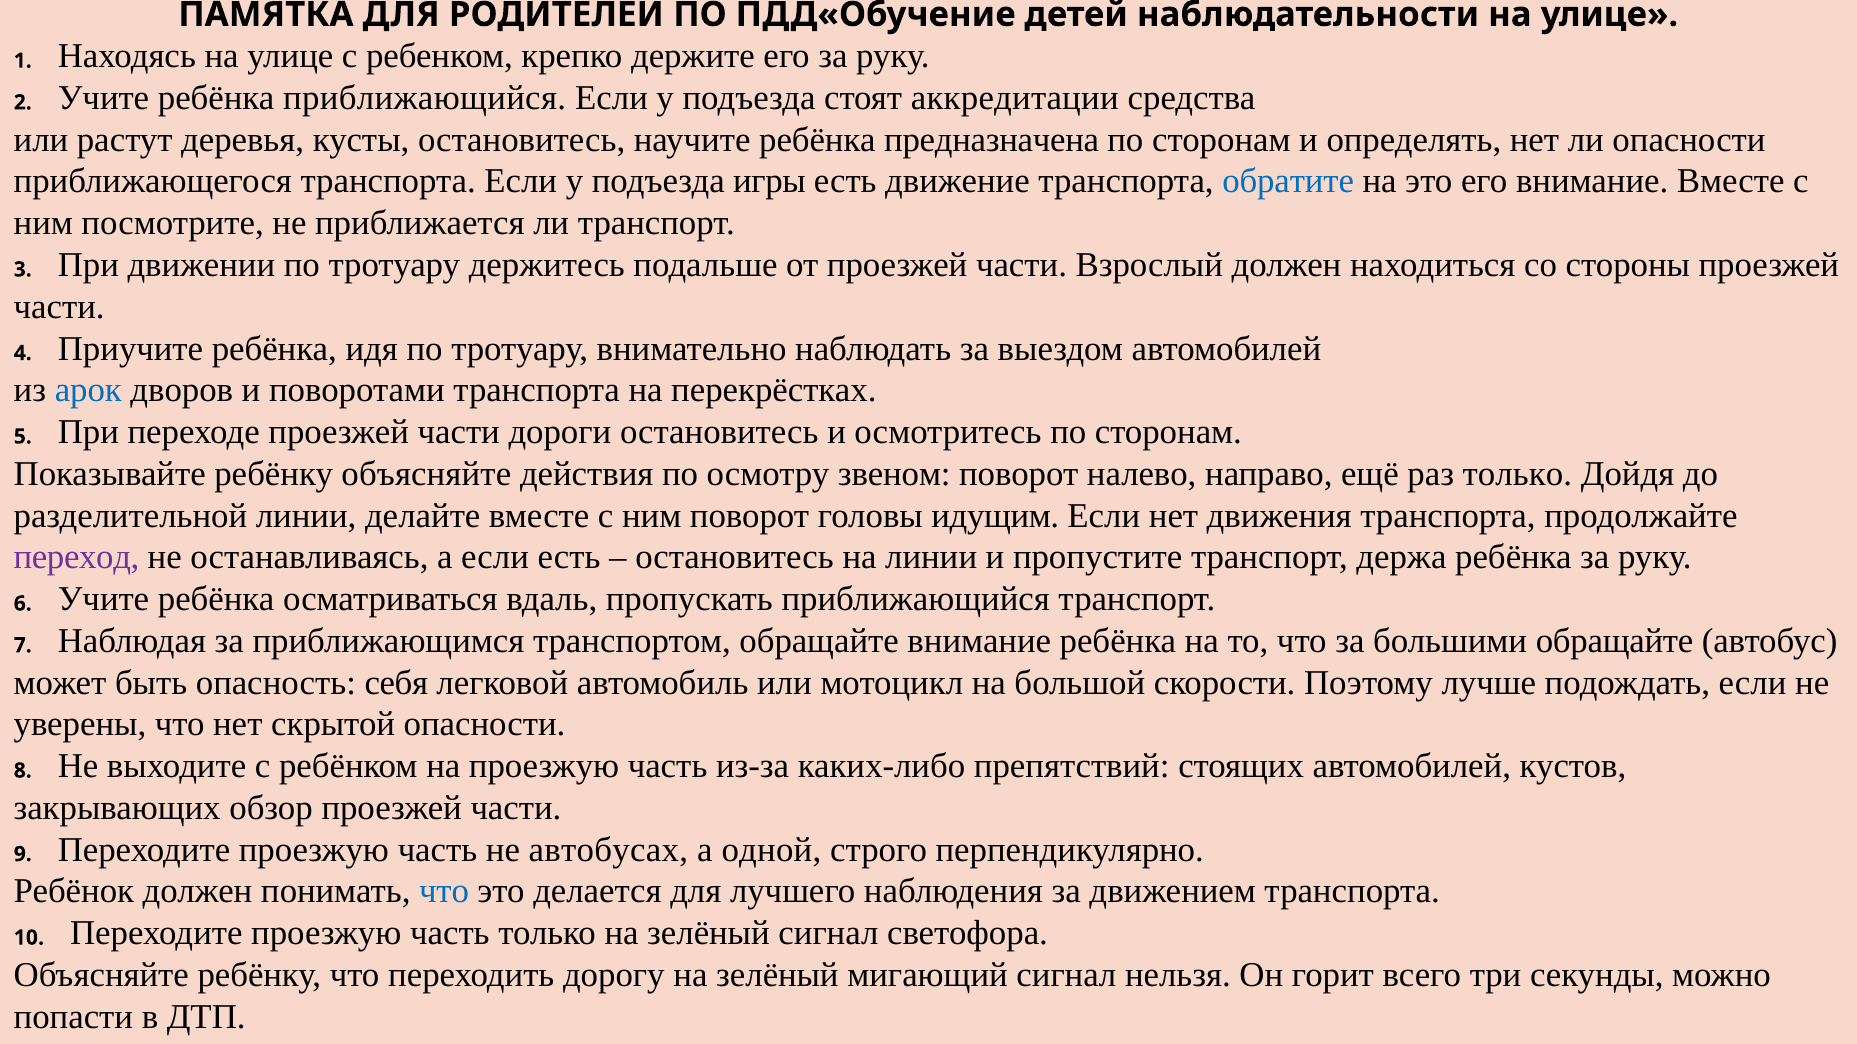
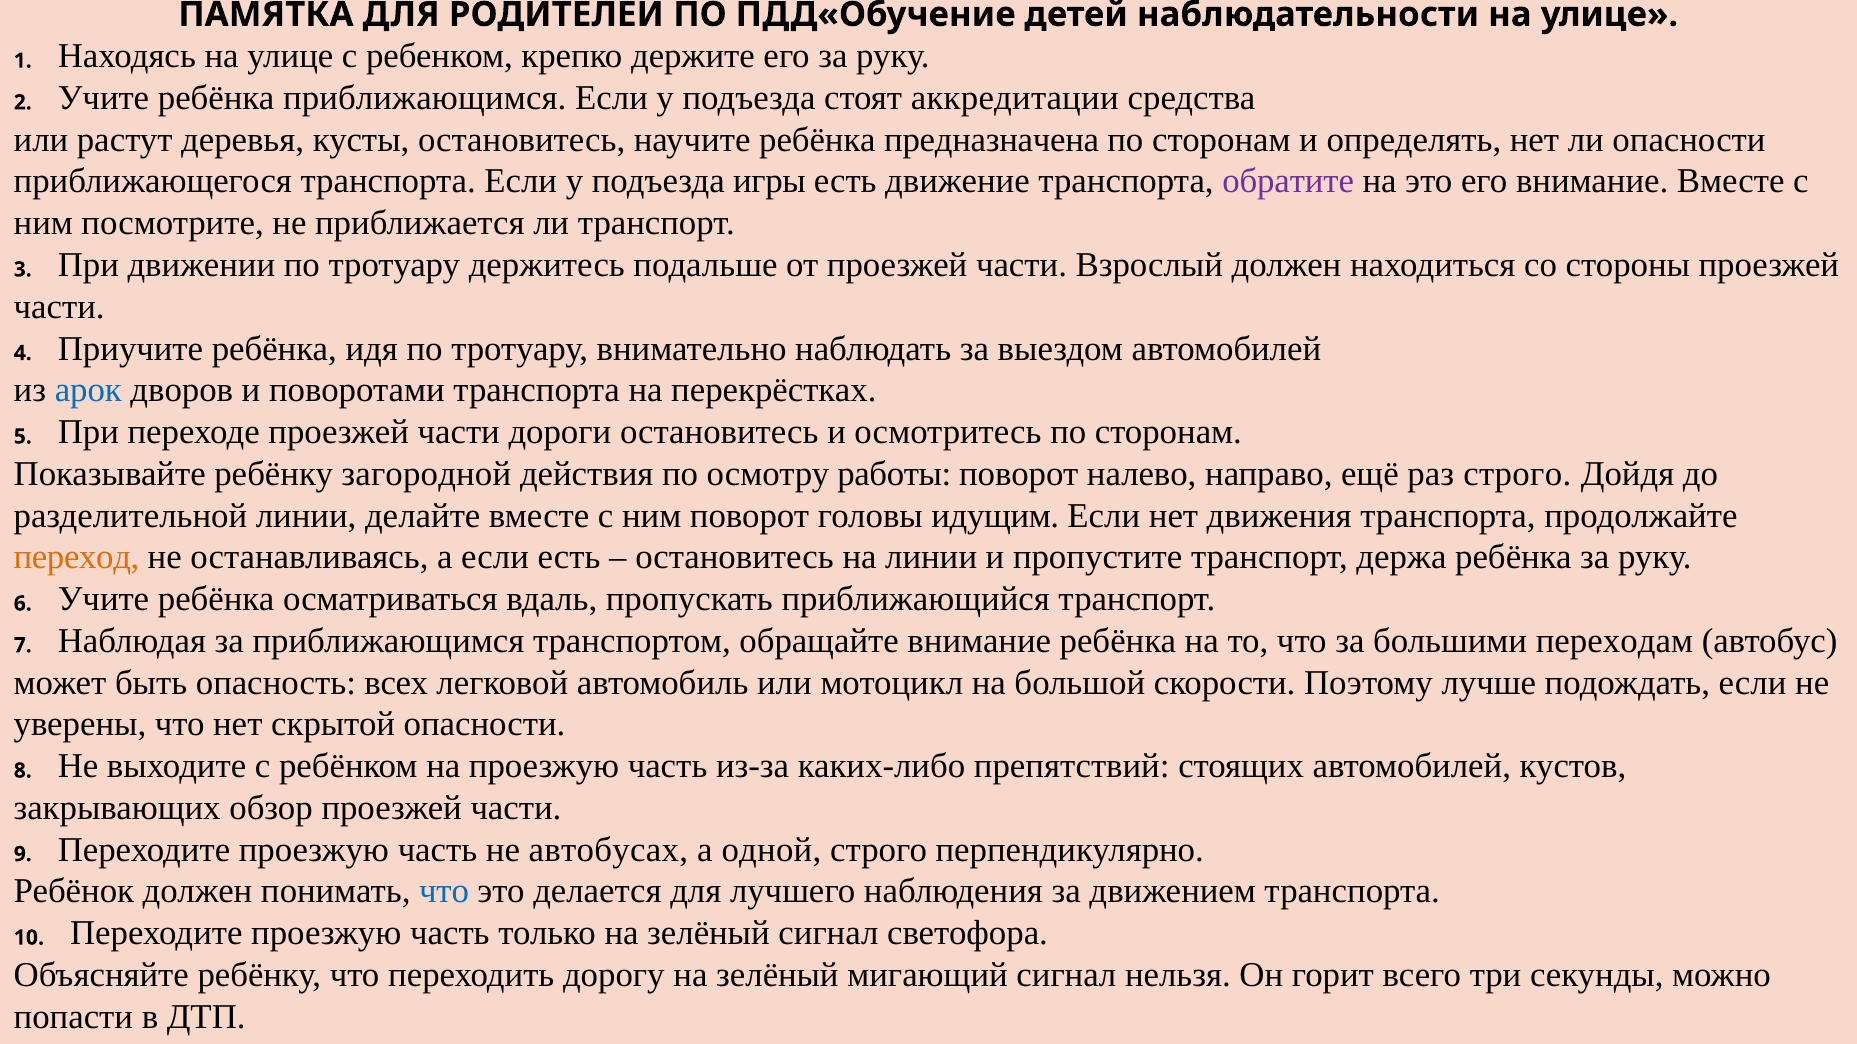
ребёнка приближающийся: приближающийся -> приближающимся
обратите colour: blue -> purple
ребёнку объясняйте: объясняйте -> загородной
звеном: звеном -> работы
раз только: только -> строго
переход colour: purple -> orange
большими обращайте: обращайте -> переходам
себя: себя -> всех
